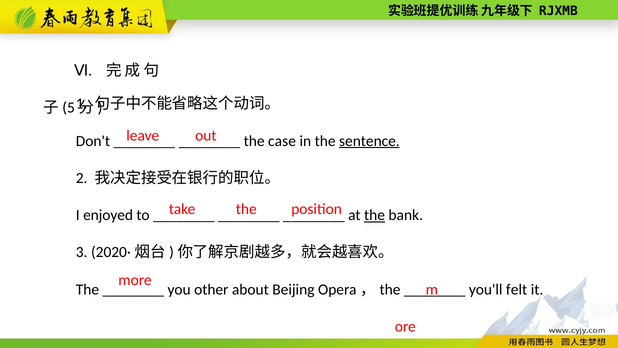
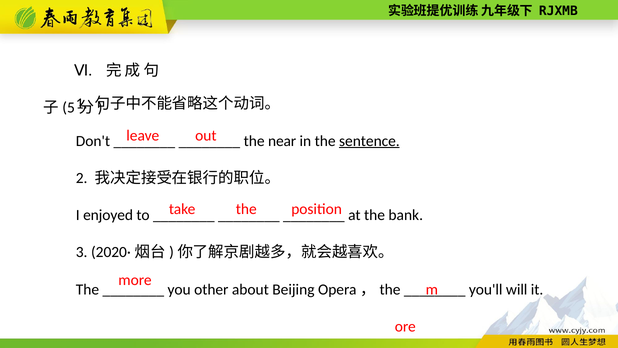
case: case -> near
the at (375, 215) underline: present -> none
felt: felt -> will
